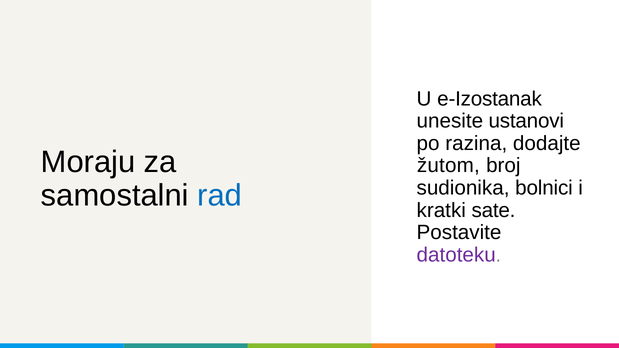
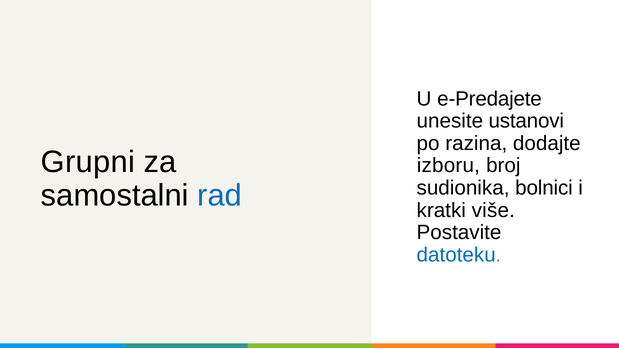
e-Izostanak: e-Izostanak -> e-Predajete
Moraju: Moraju -> Grupni
žutom: žutom -> izboru
sate: sate -> više
datoteku colour: purple -> blue
